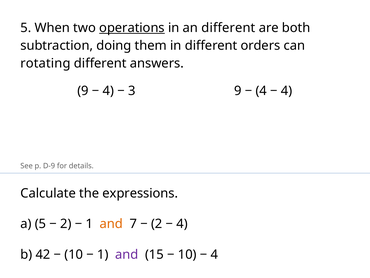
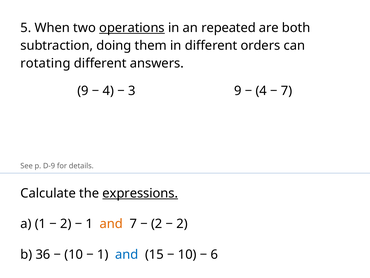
an different: different -> repeated
4 at (287, 91): 4 -> 7
expressions underline: none -> present
a 5: 5 -> 1
4 at (182, 224): 4 -> 2
42: 42 -> 36
and at (127, 254) colour: purple -> blue
4 at (214, 254): 4 -> 6
